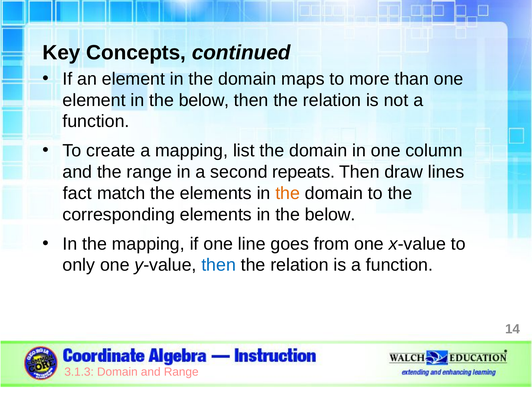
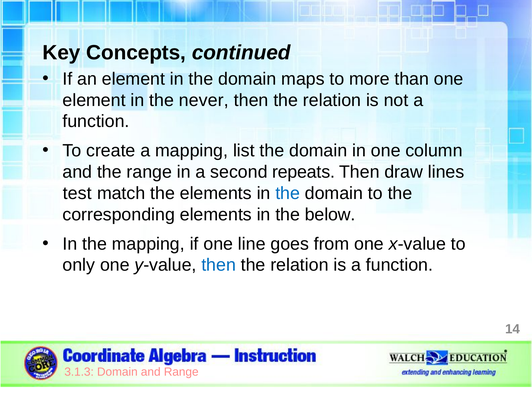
element in the below: below -> never
fact: fact -> test
the at (288, 193) colour: orange -> blue
